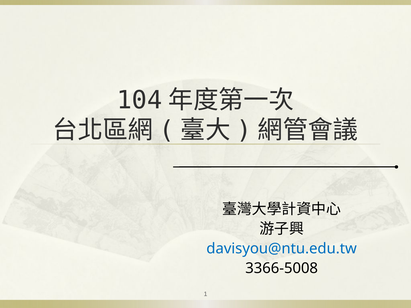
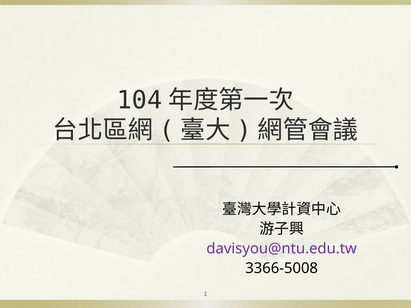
davisyou@ntu.edu.tw colour: blue -> purple
